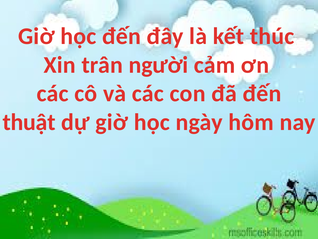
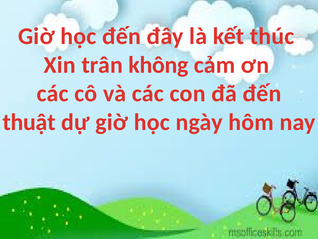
người: người -> không
